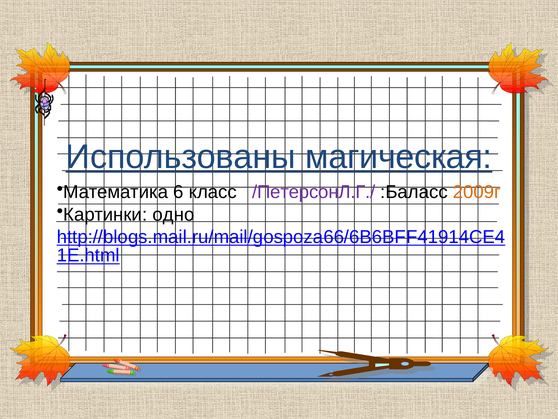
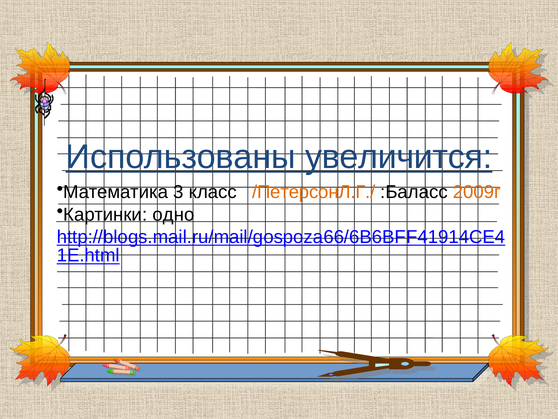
магическая: магическая -> увеличится
6: 6 -> 3
/ПетерсонЛ.Г./ colour: purple -> orange
